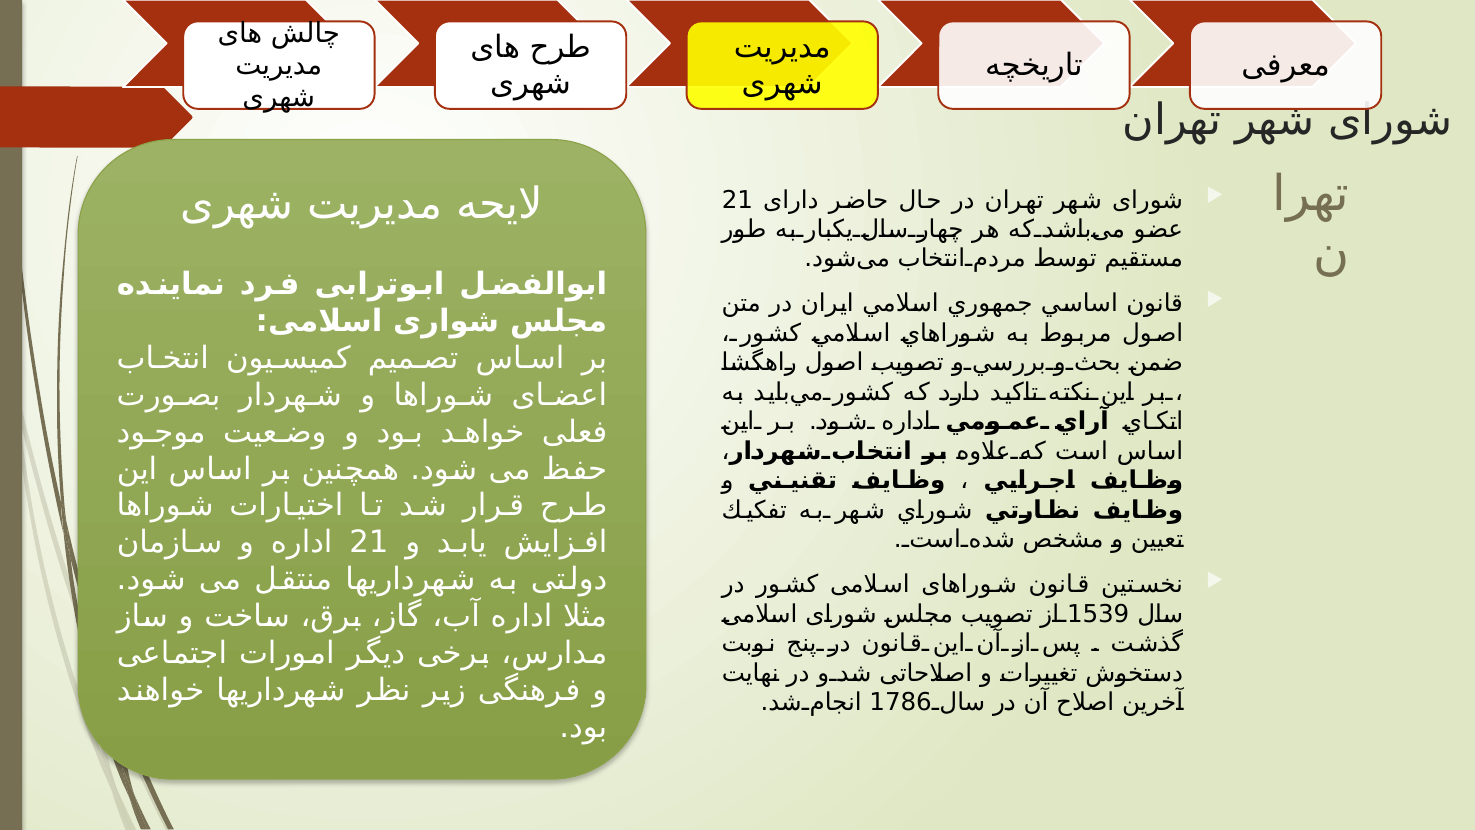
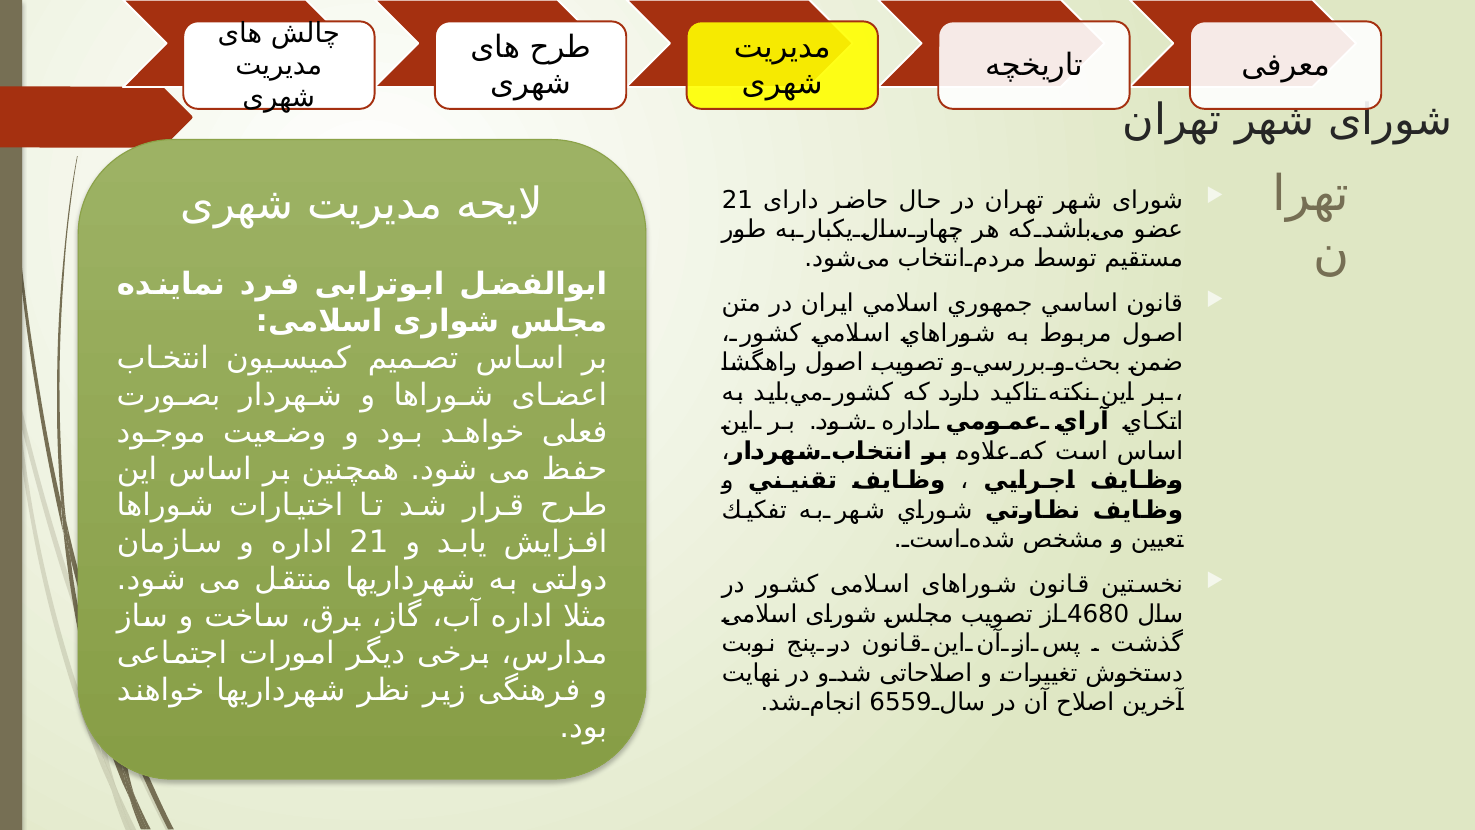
1539: 1539 -> 4680
1786: 1786 -> 6559
